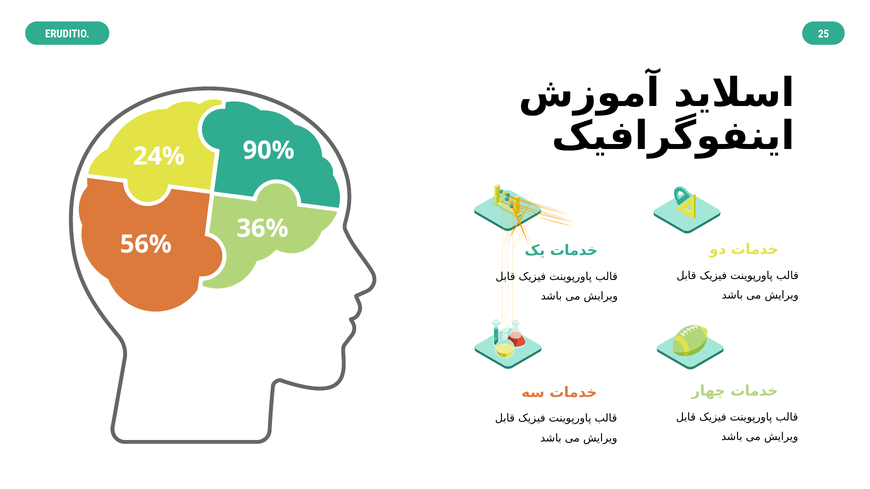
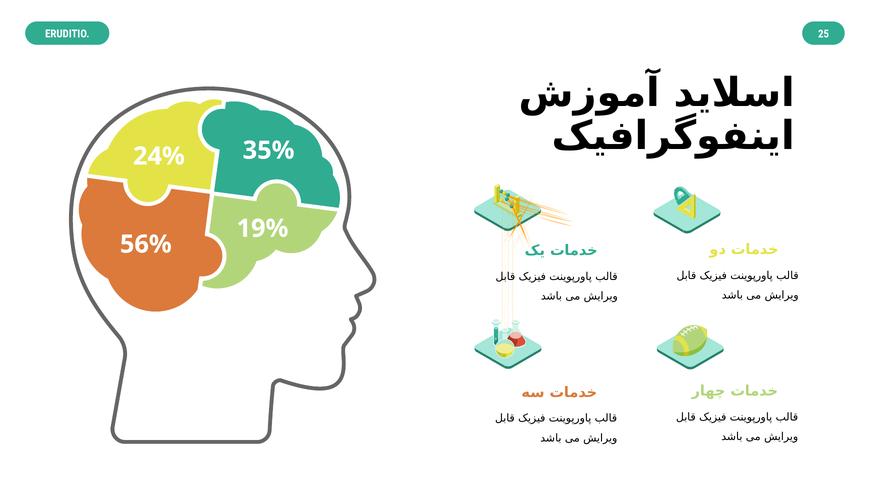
90%: 90% -> 35%
36%: 36% -> 19%
